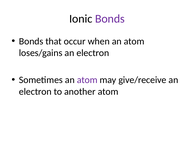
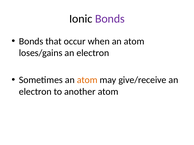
atom at (87, 80) colour: purple -> orange
